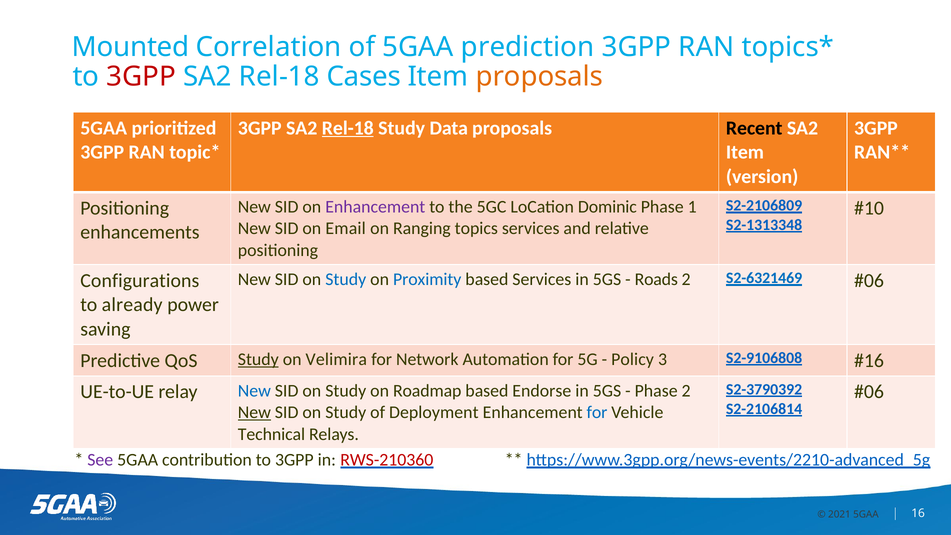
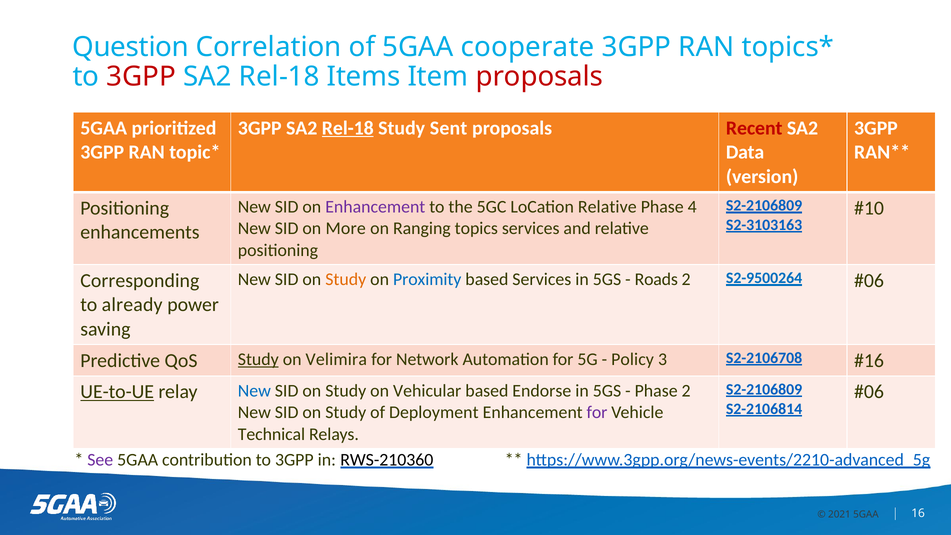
Mounted: Mounted -> Question
prediction: prediction -> cooperate
Cases: Cases -> Items
proposals at (539, 77) colour: orange -> red
Data: Data -> Sent
Recent colour: black -> red
Item at (745, 152): Item -> Data
LoCation Dominic: Dominic -> Relative
1: 1 -> 4
S2-1313348: S2-1313348 -> S2-3103163
Email: Email -> More
Study at (346, 279) colour: blue -> orange
S2-6321469: S2-6321469 -> S2-9500264
Configurations: Configurations -> Corresponding
S2-9106808: S2-9106808 -> S2-2106708
S2-3790392 at (764, 389): S2-3790392 -> S2-2106809
UE-to-UE underline: none -> present
Roadmap: Roadmap -> Vehicular
New at (254, 412) underline: present -> none
for at (597, 412) colour: blue -> purple
RWS-210360 colour: red -> black
